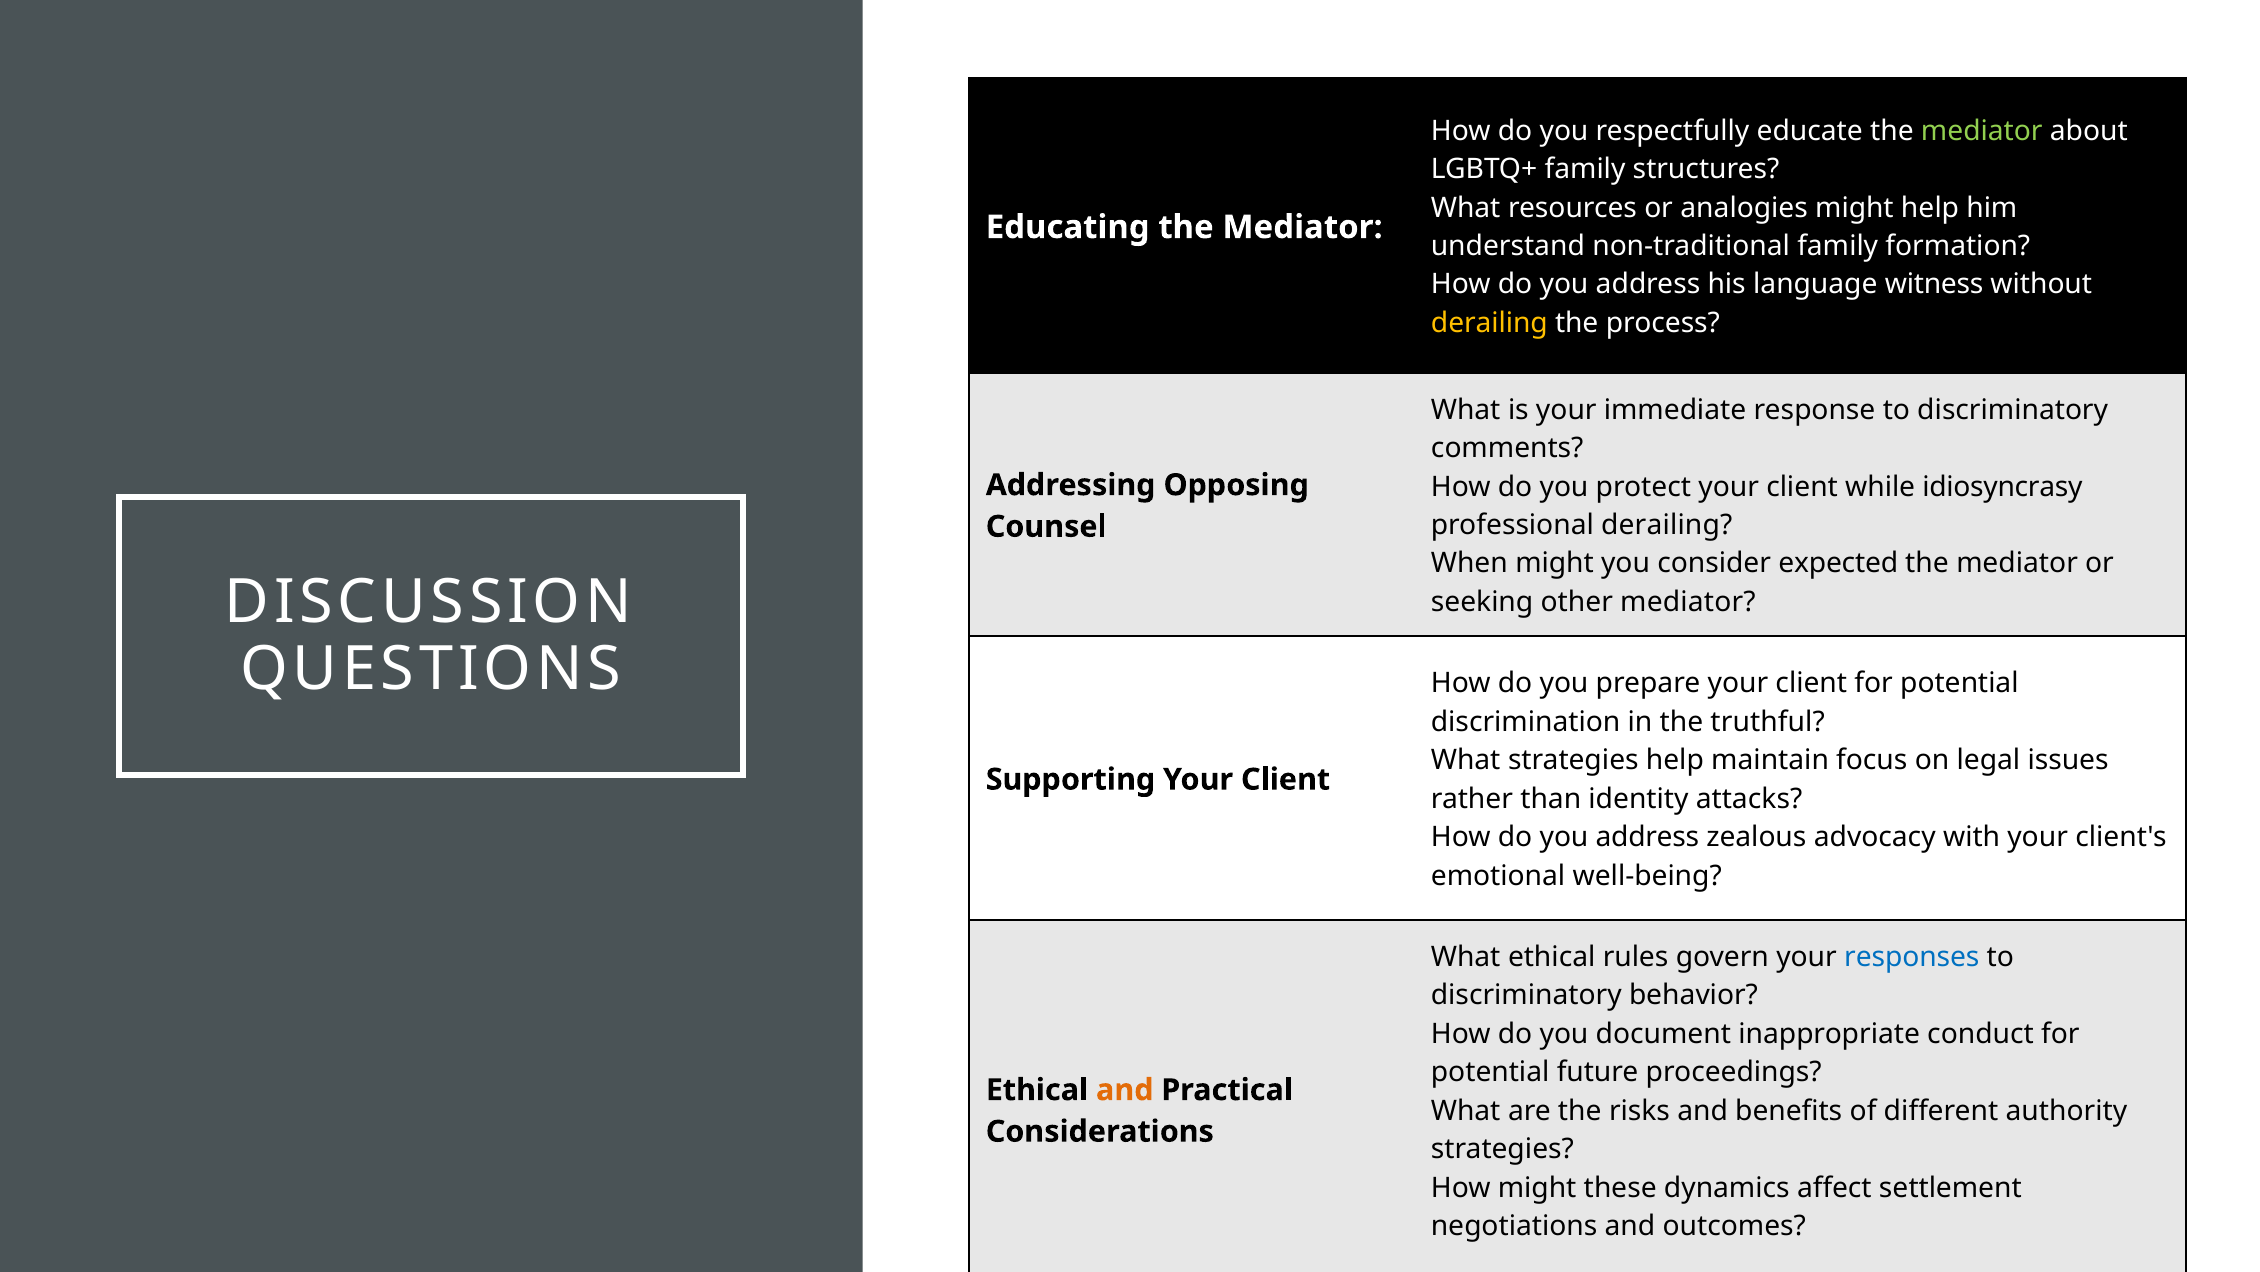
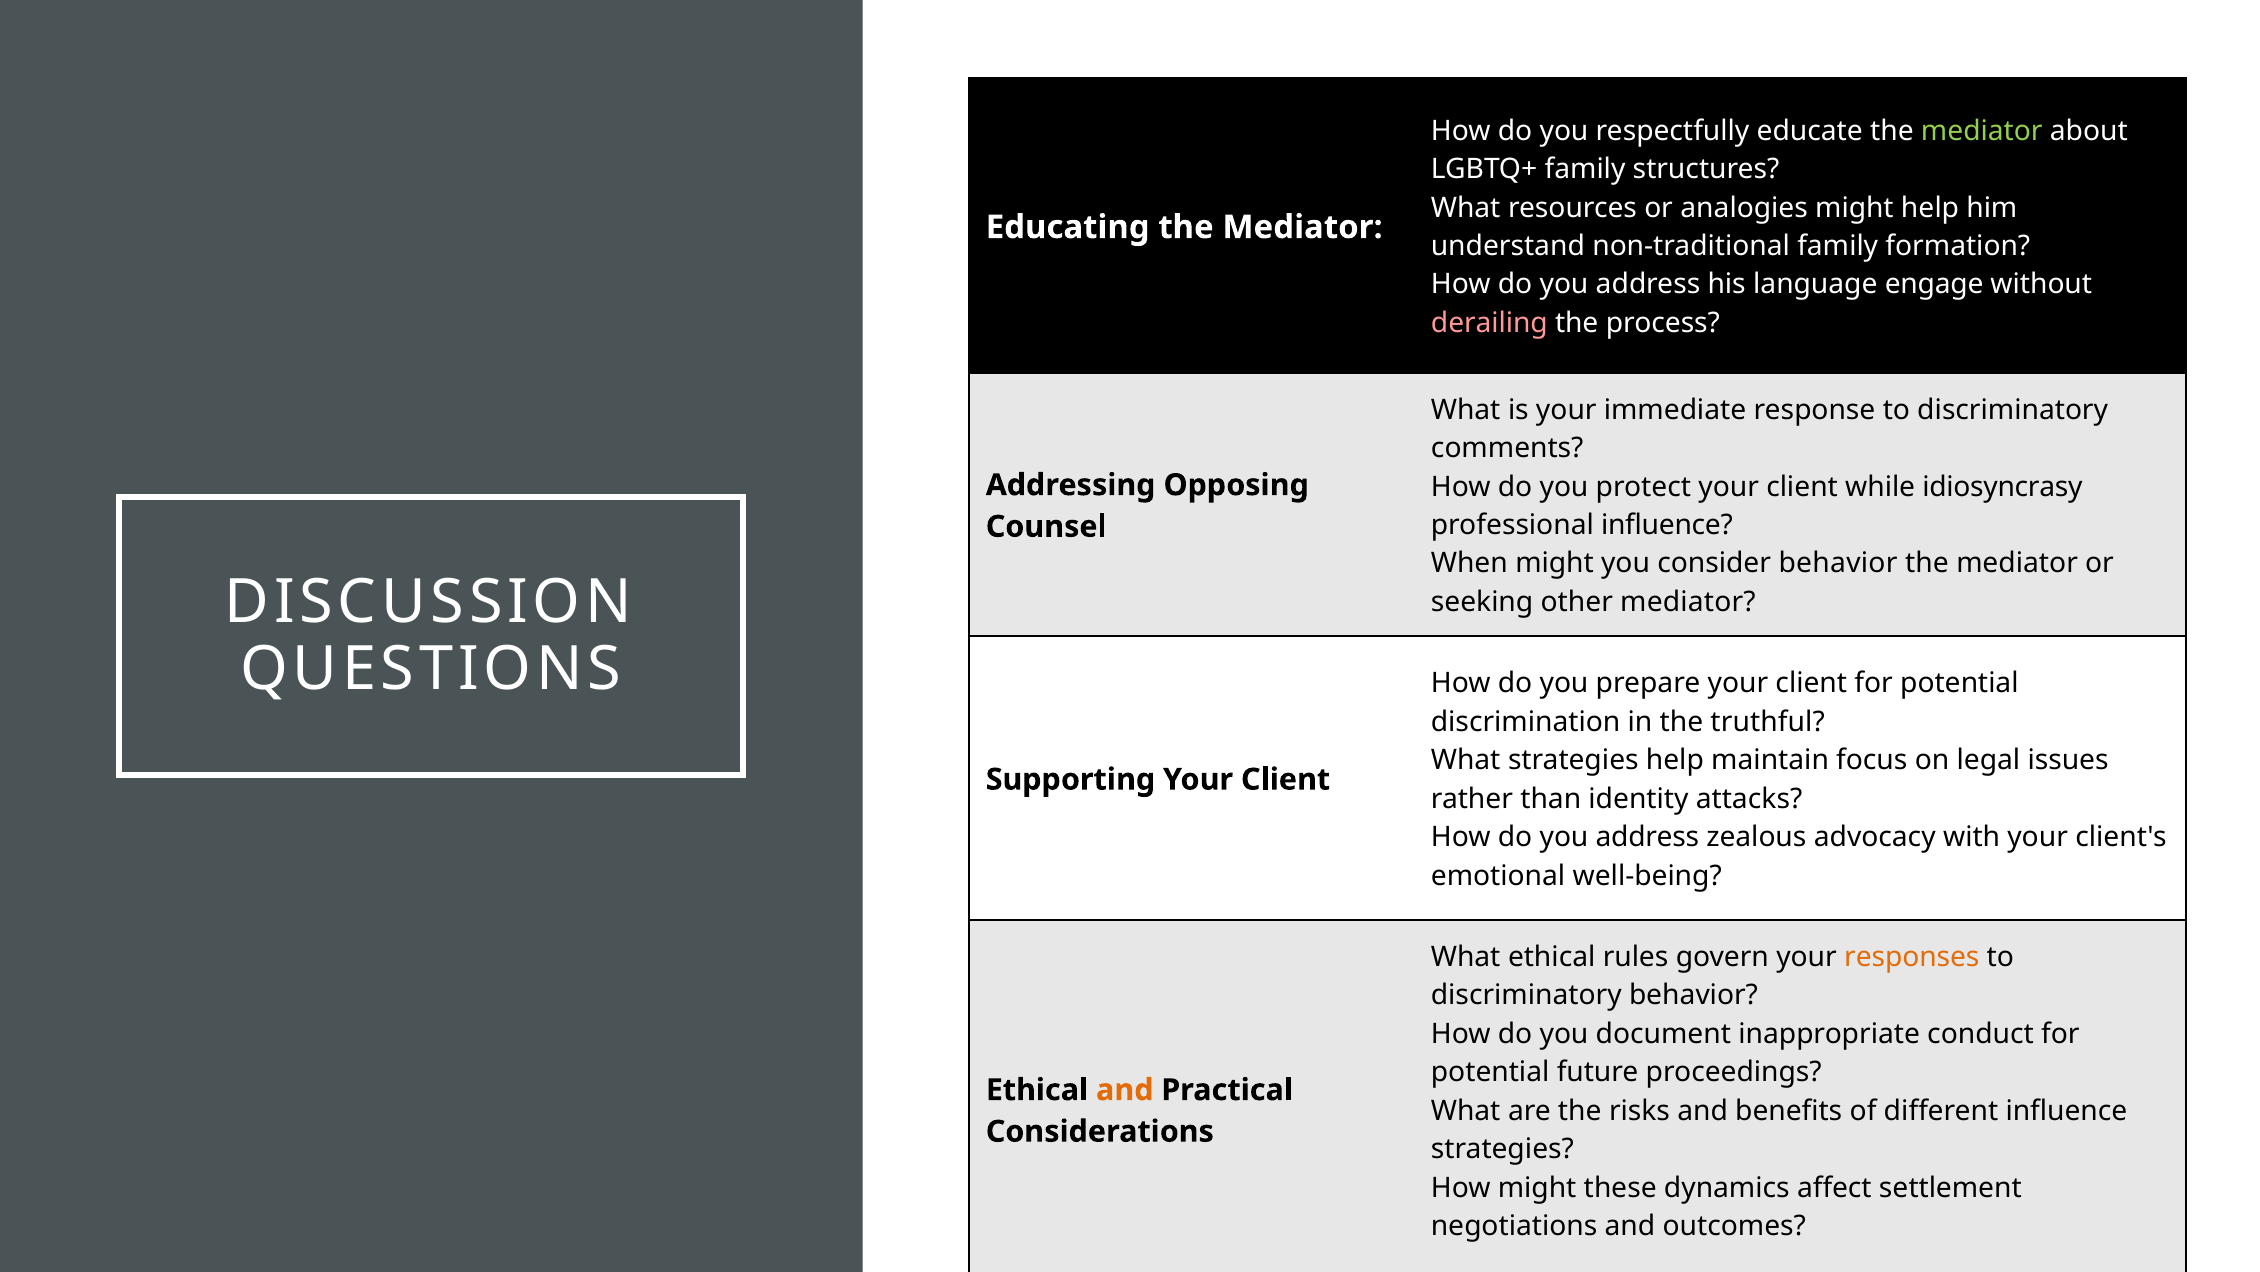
witness: witness -> engage
derailing at (1489, 323) colour: yellow -> pink
professional derailing: derailing -> influence
consider expected: expected -> behavior
responses colour: blue -> orange
different authority: authority -> influence
